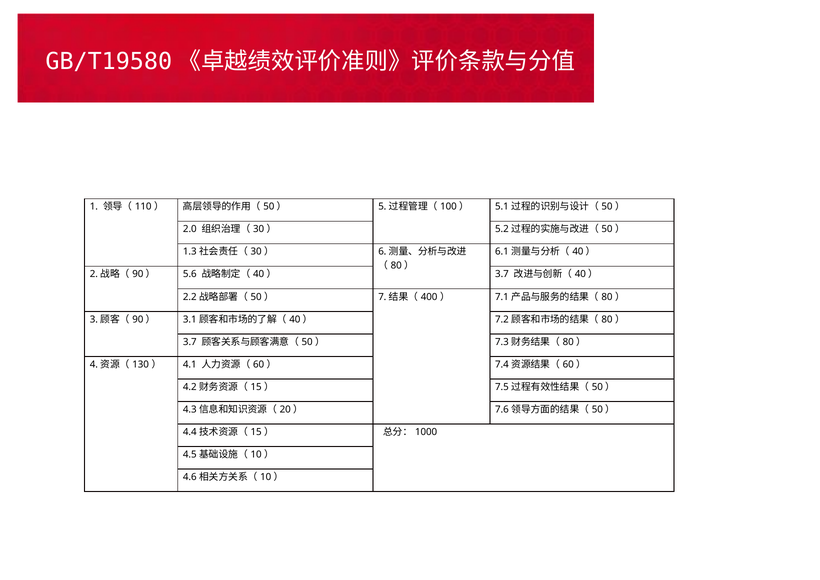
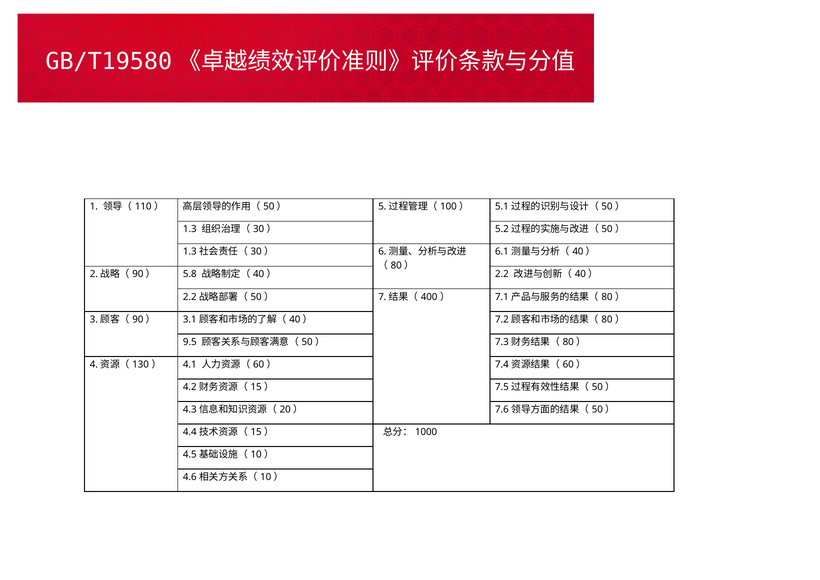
2.0 at (190, 229): 2.0 -> 1.3
5.6: 5.6 -> 5.8
3.7 at (502, 274): 3.7 -> 2.2
3.7 at (190, 342): 3.7 -> 9.5
